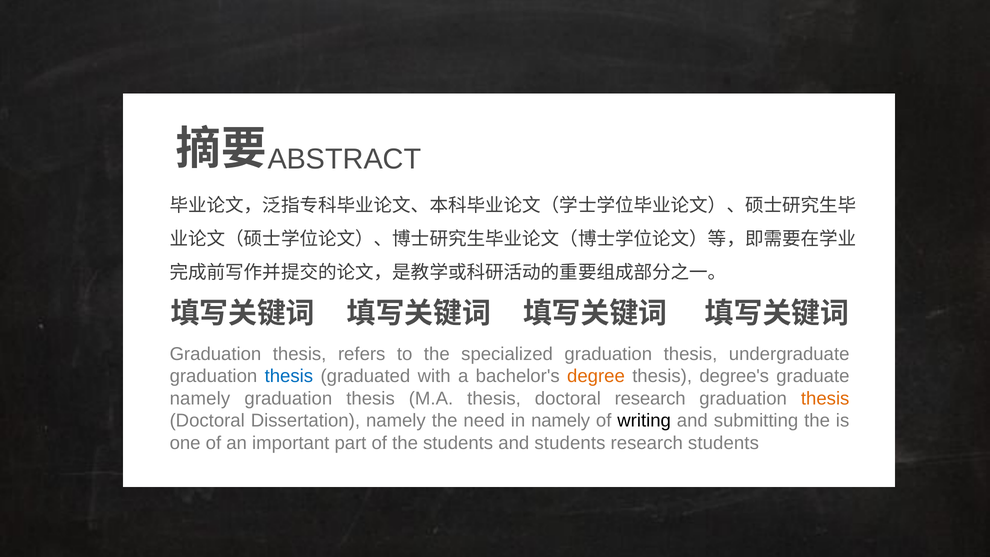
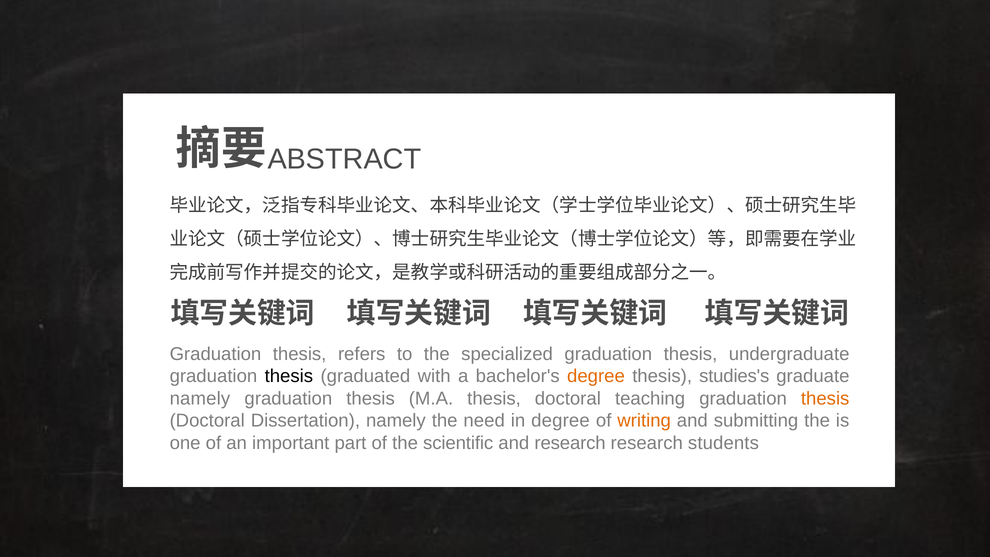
thesis at (289, 376) colour: blue -> black
degree's: degree's -> studies's
doctoral research: research -> teaching
in namely: namely -> degree
writing colour: black -> orange
the students: students -> scientific
and students: students -> research
